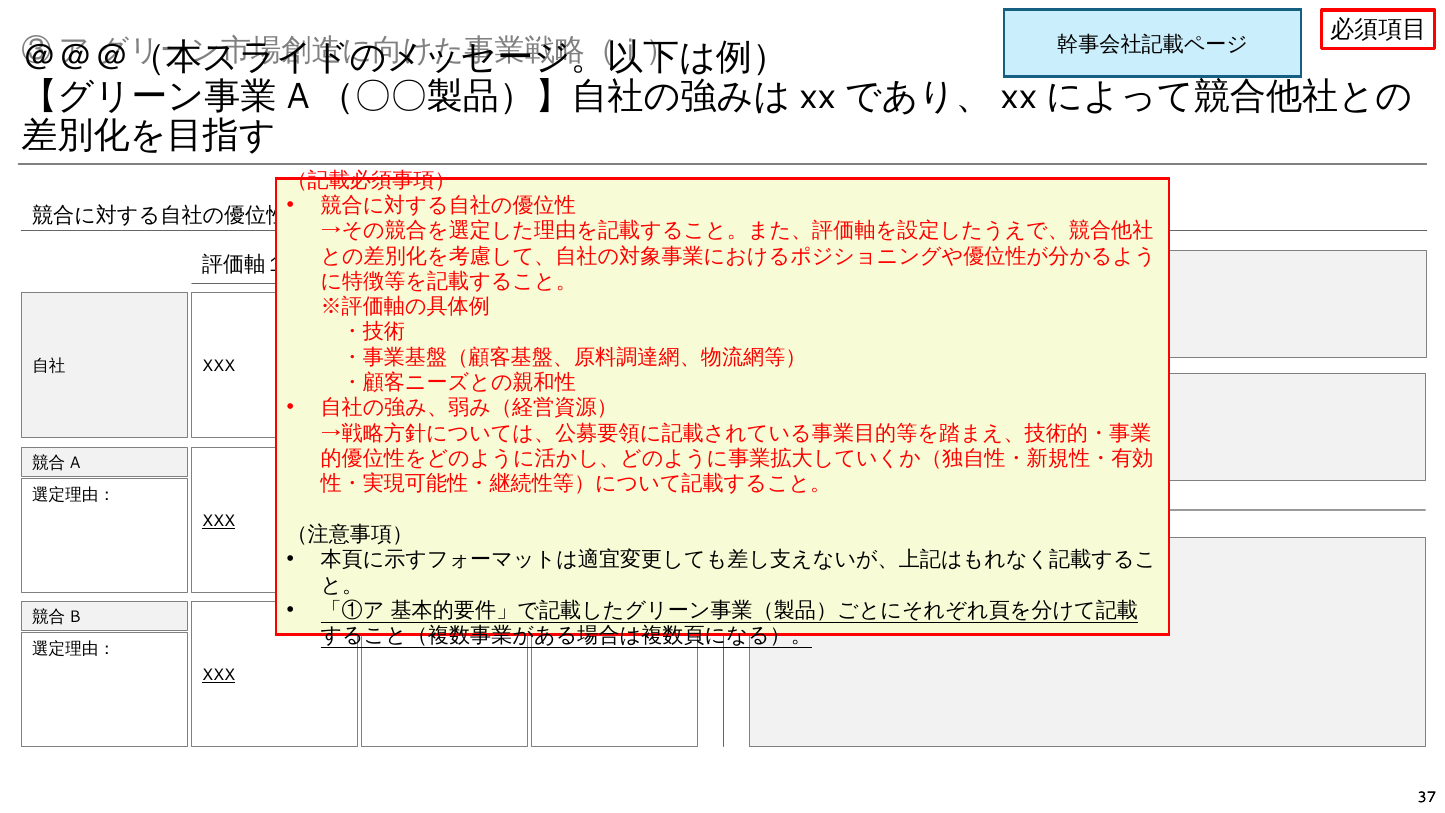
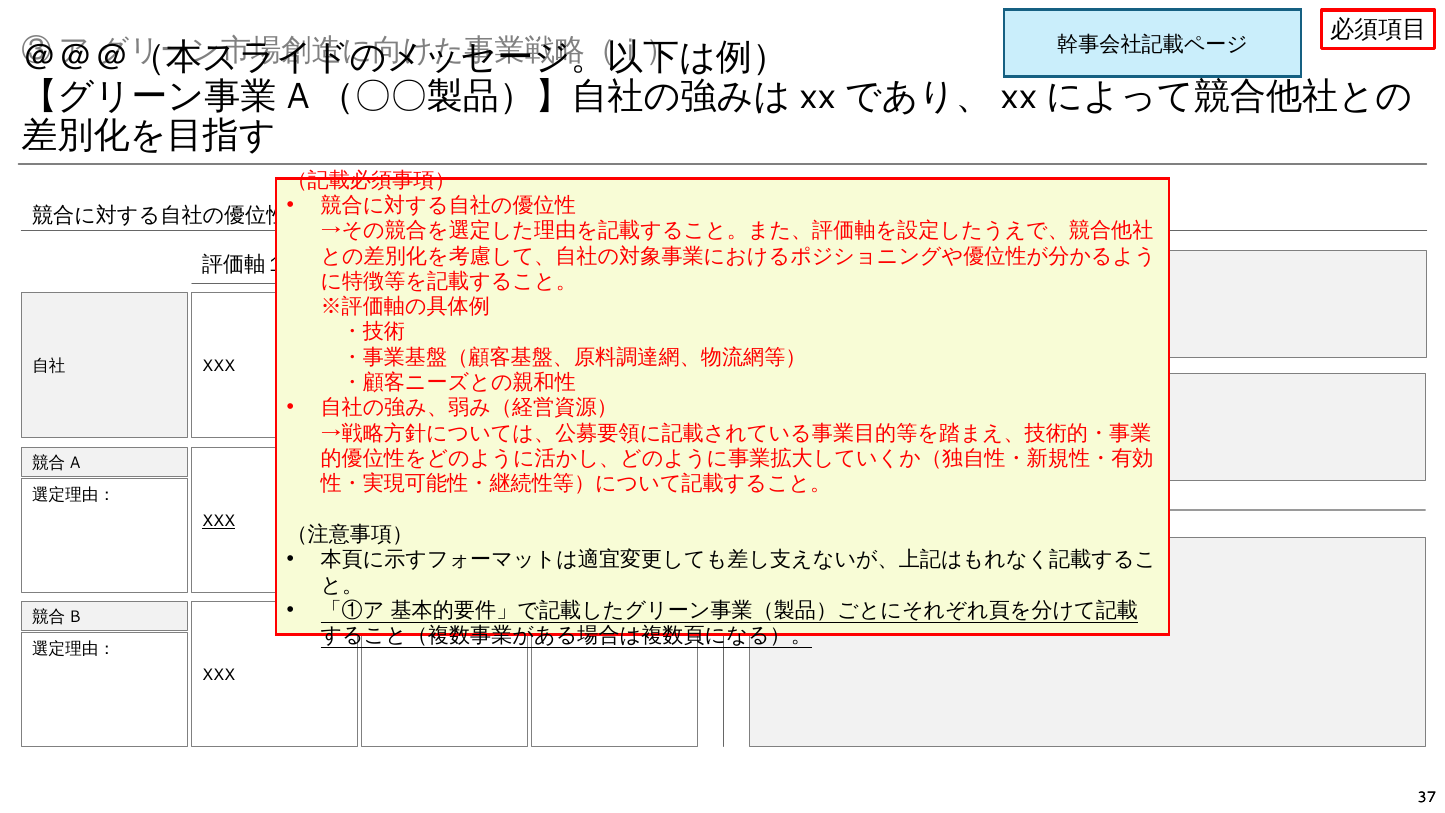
XXX at (219, 675) underline: present -> none
